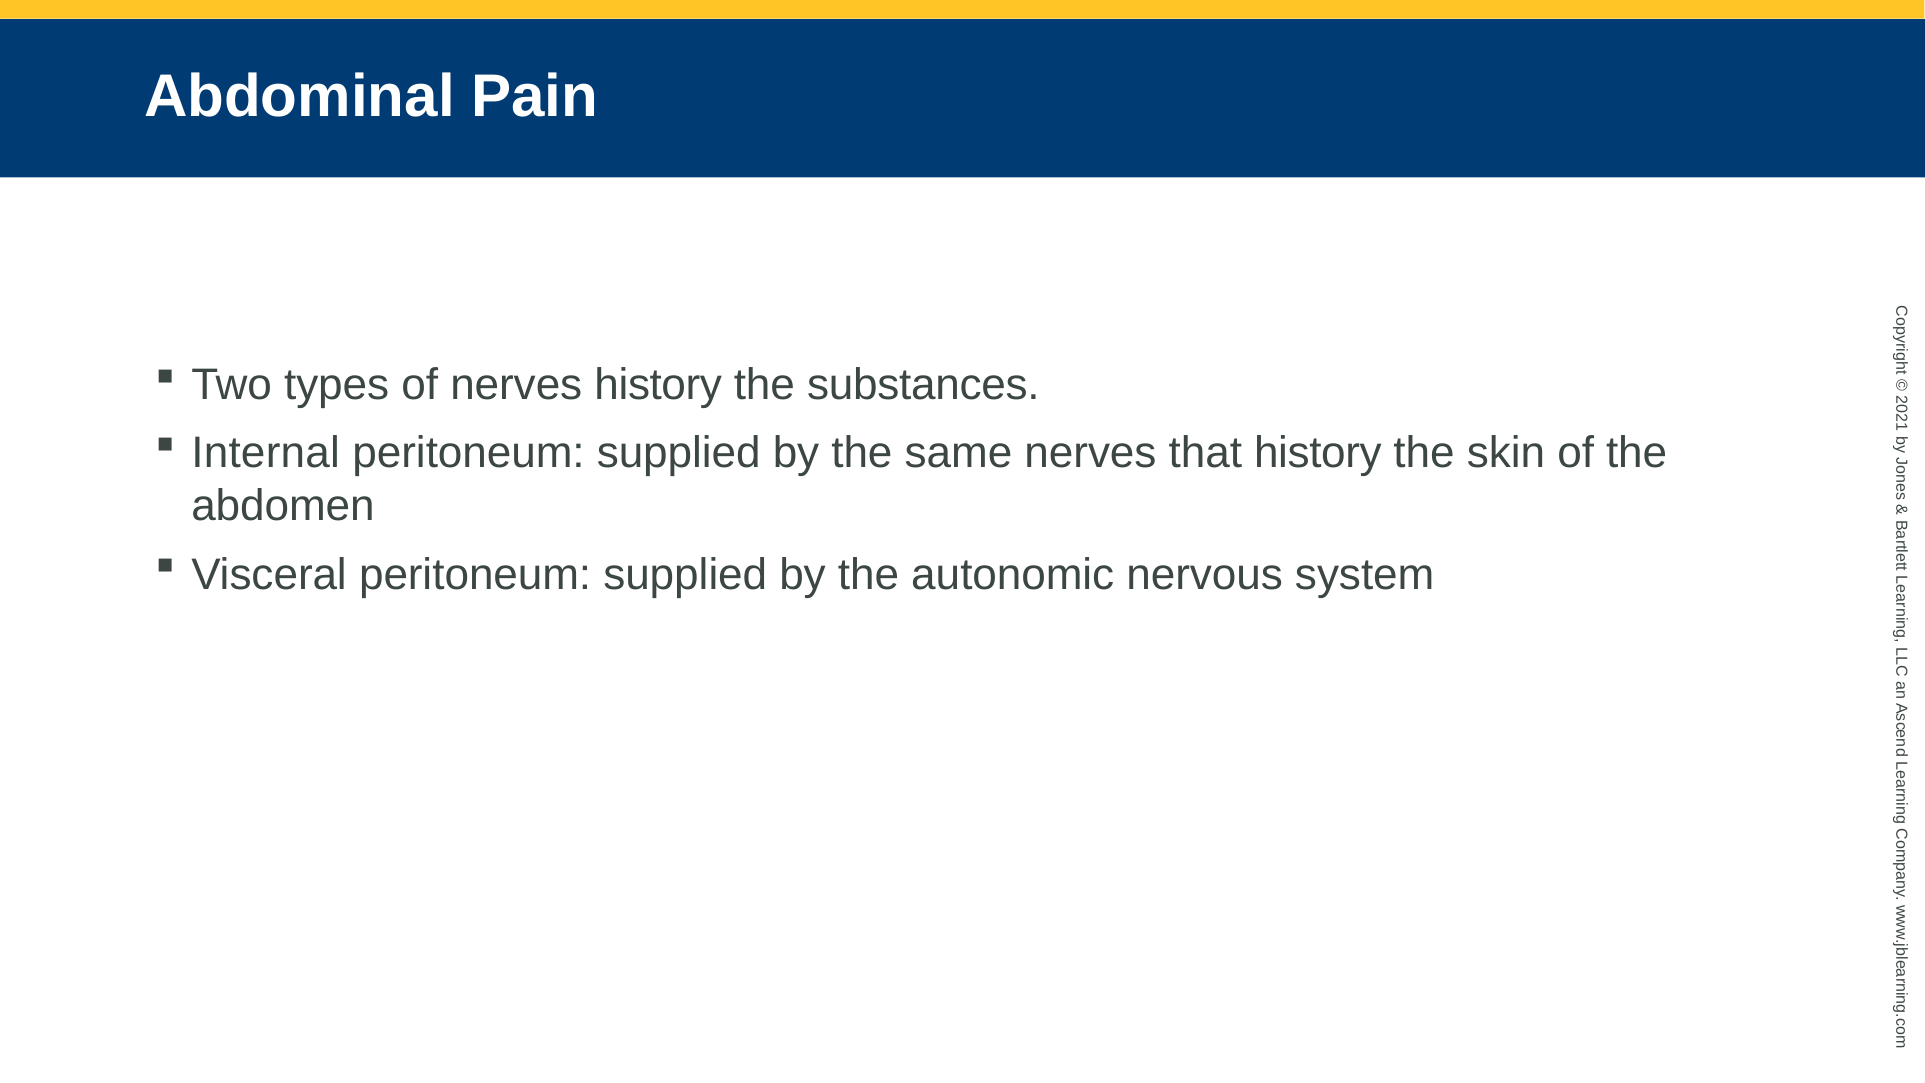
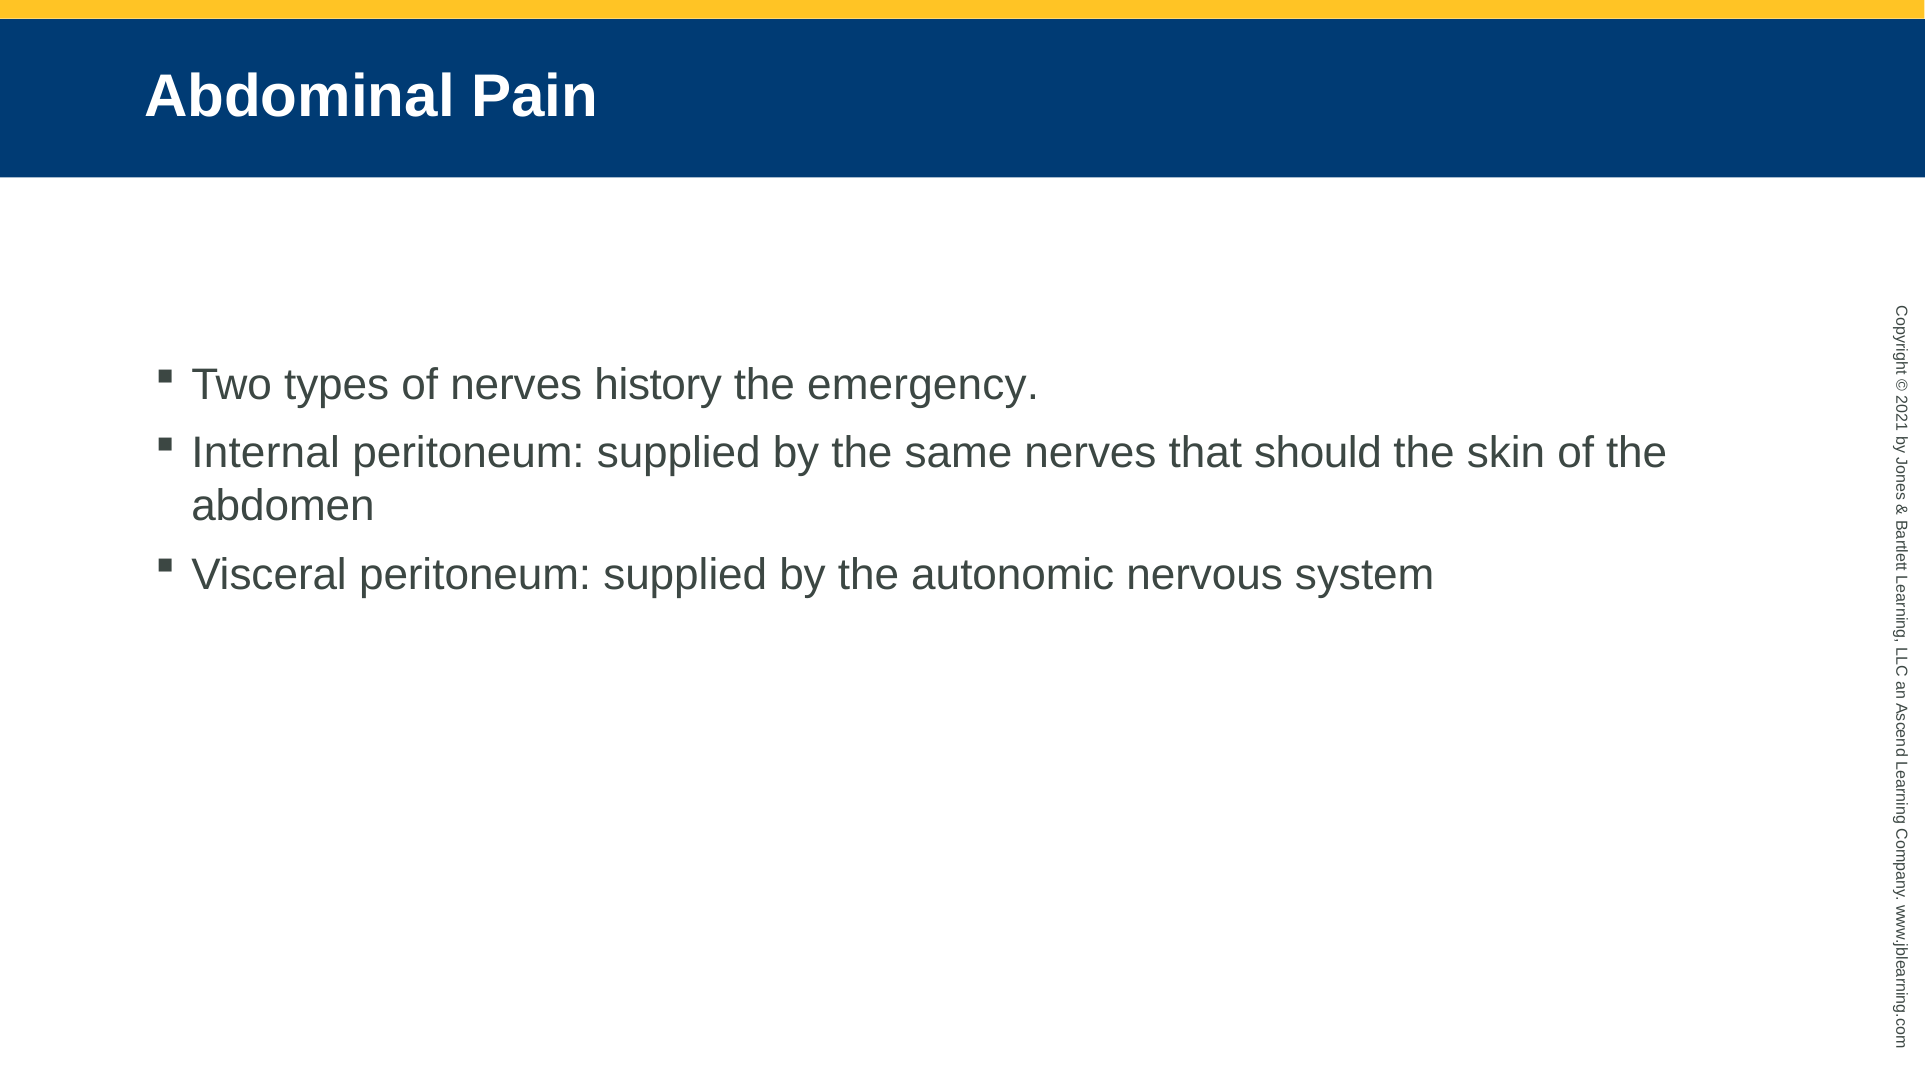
substances: substances -> emergency
that history: history -> should
